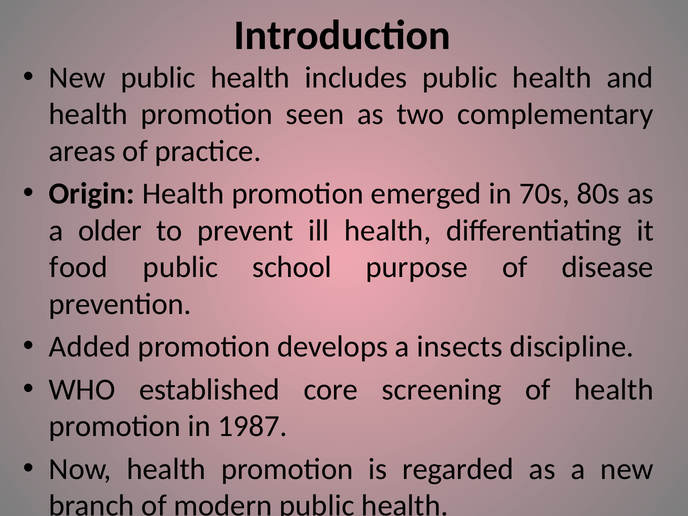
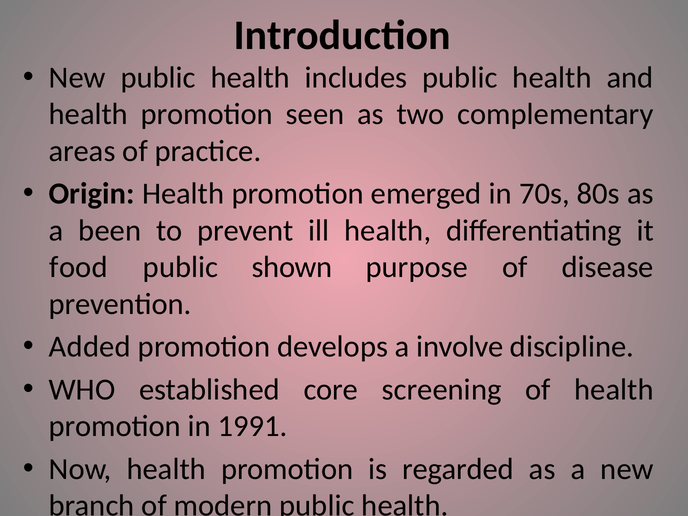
older: older -> been
school: school -> shown
insects: insects -> involve
1987: 1987 -> 1991
